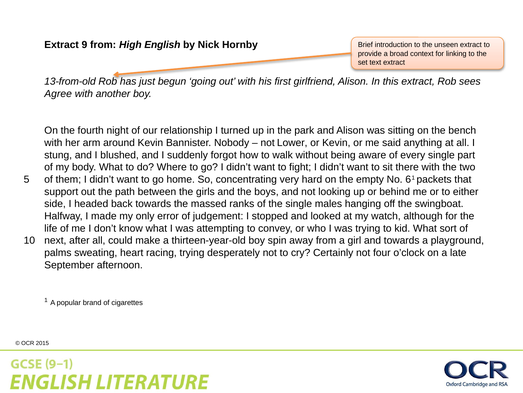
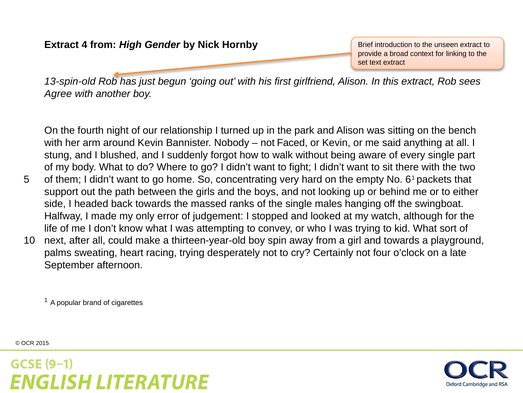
9: 9 -> 4
English: English -> Gender
13-from-old: 13-from-old -> 13-spin-old
Lower: Lower -> Faced
